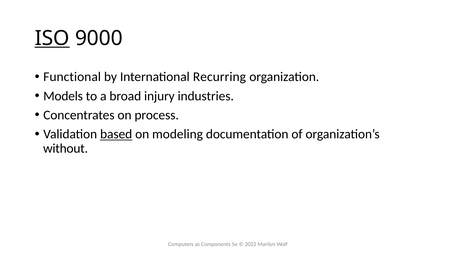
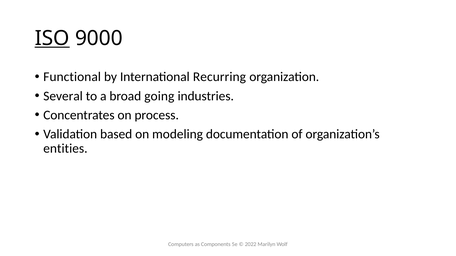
Models: Models -> Several
injury: injury -> going
based underline: present -> none
without: without -> entities
